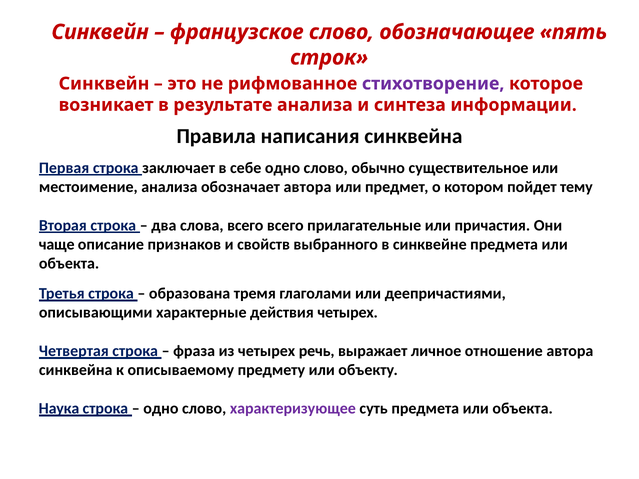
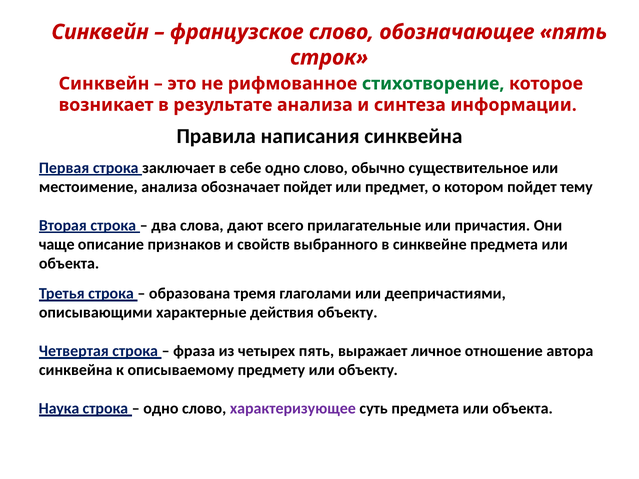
стихотворение colour: purple -> green
обозначает автора: автора -> пойдет
слова всего: всего -> дают
действия четырех: четырех -> объекту
четырех речь: речь -> пять
